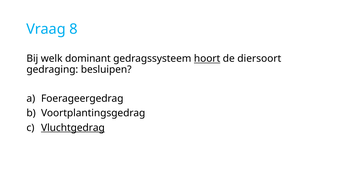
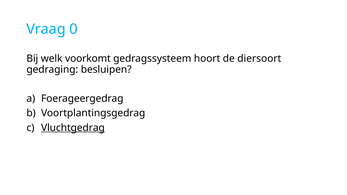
8: 8 -> 0
dominant: dominant -> voorkomt
hoort underline: present -> none
